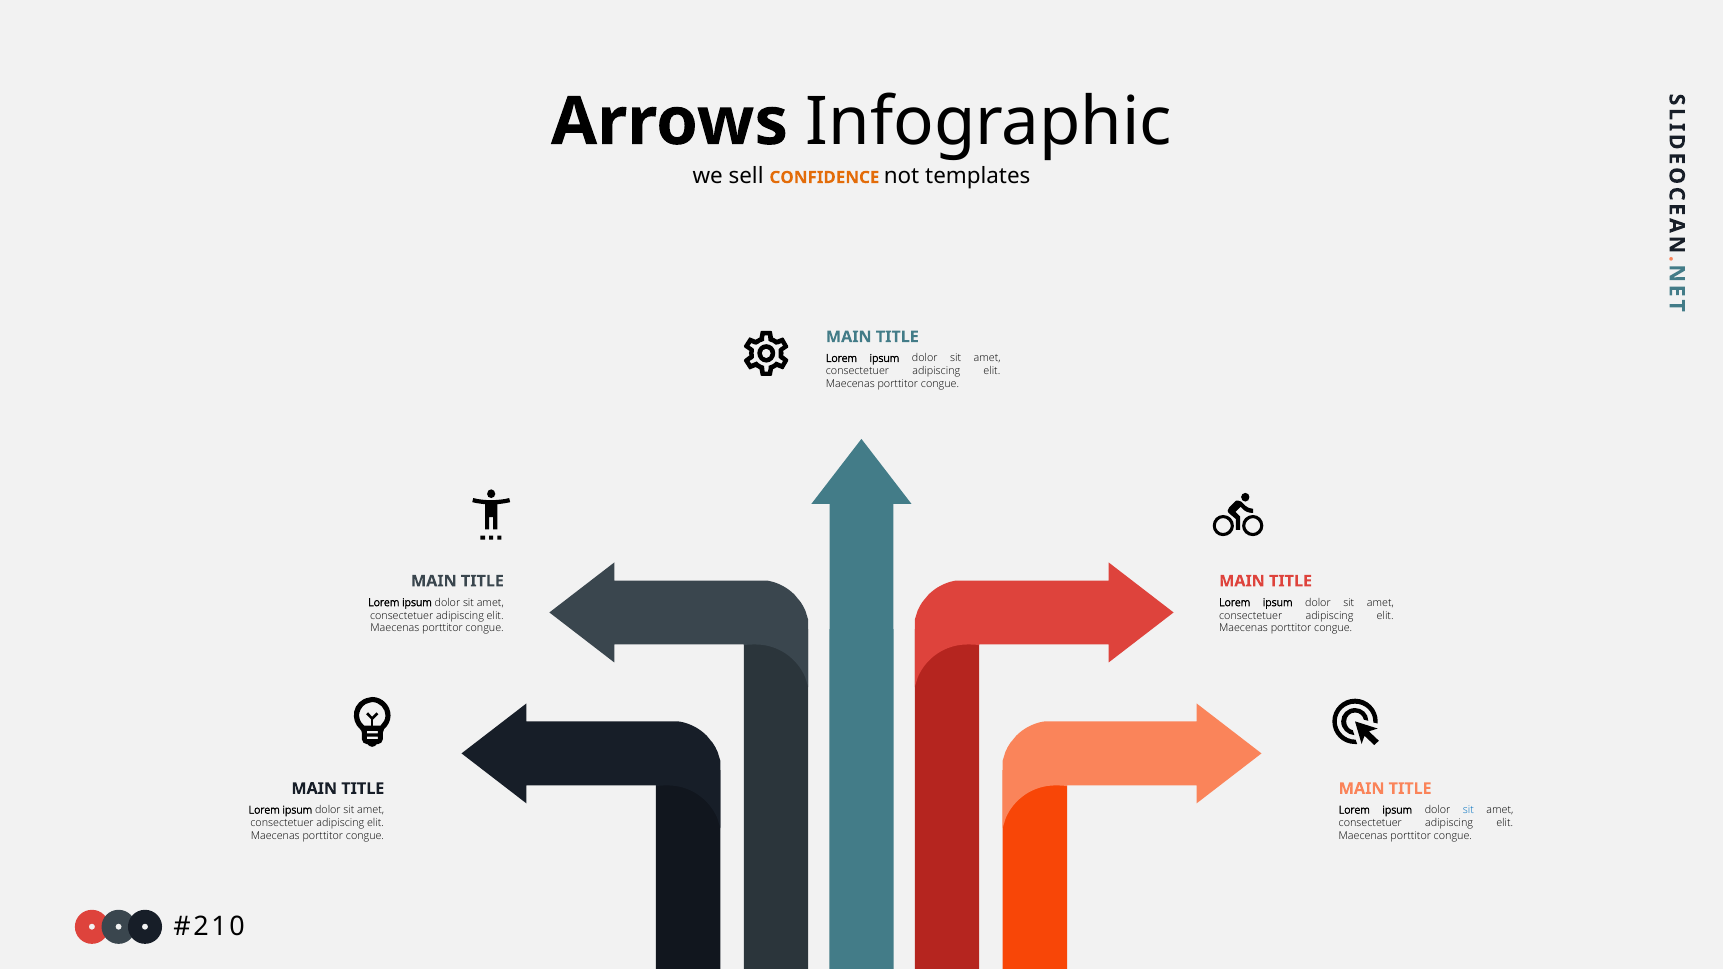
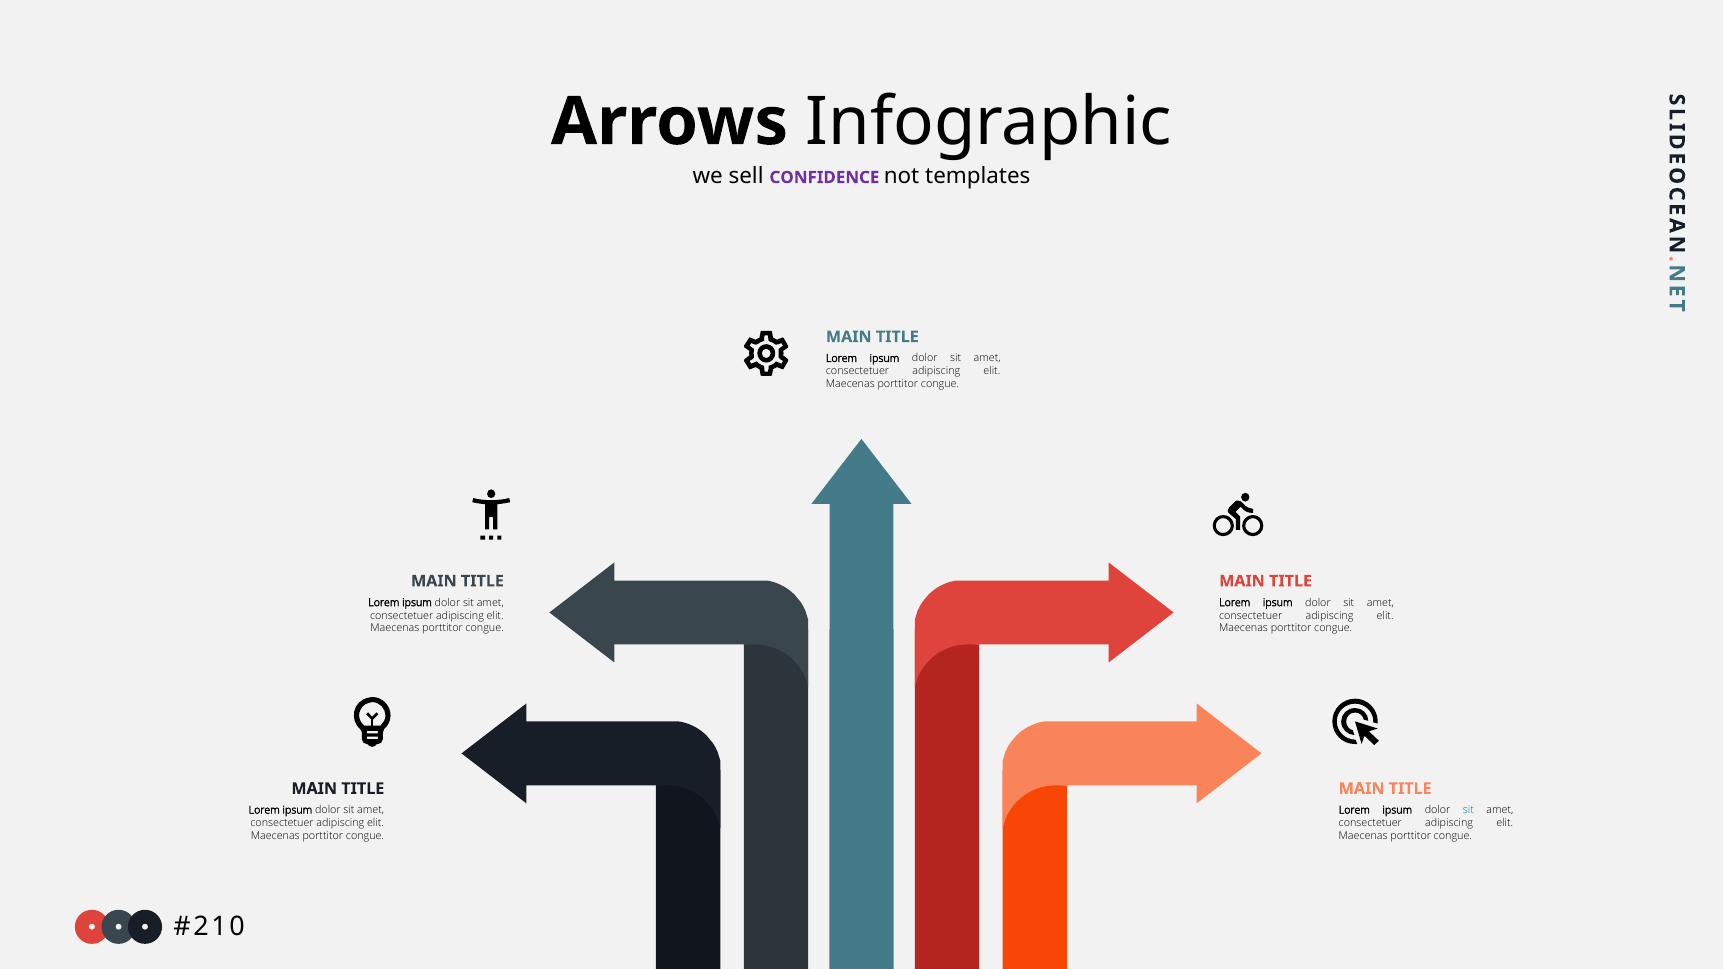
CONFIDENCE colour: orange -> purple
